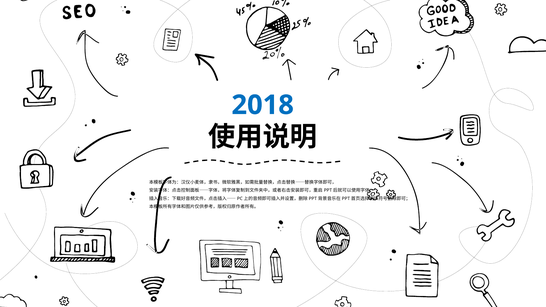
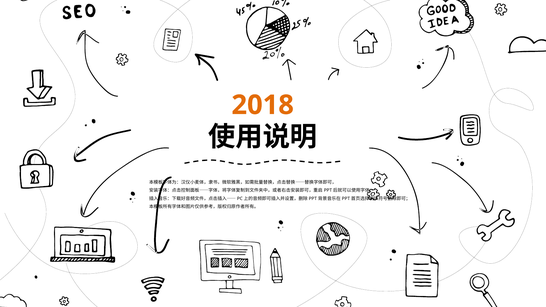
2018 colour: blue -> orange
